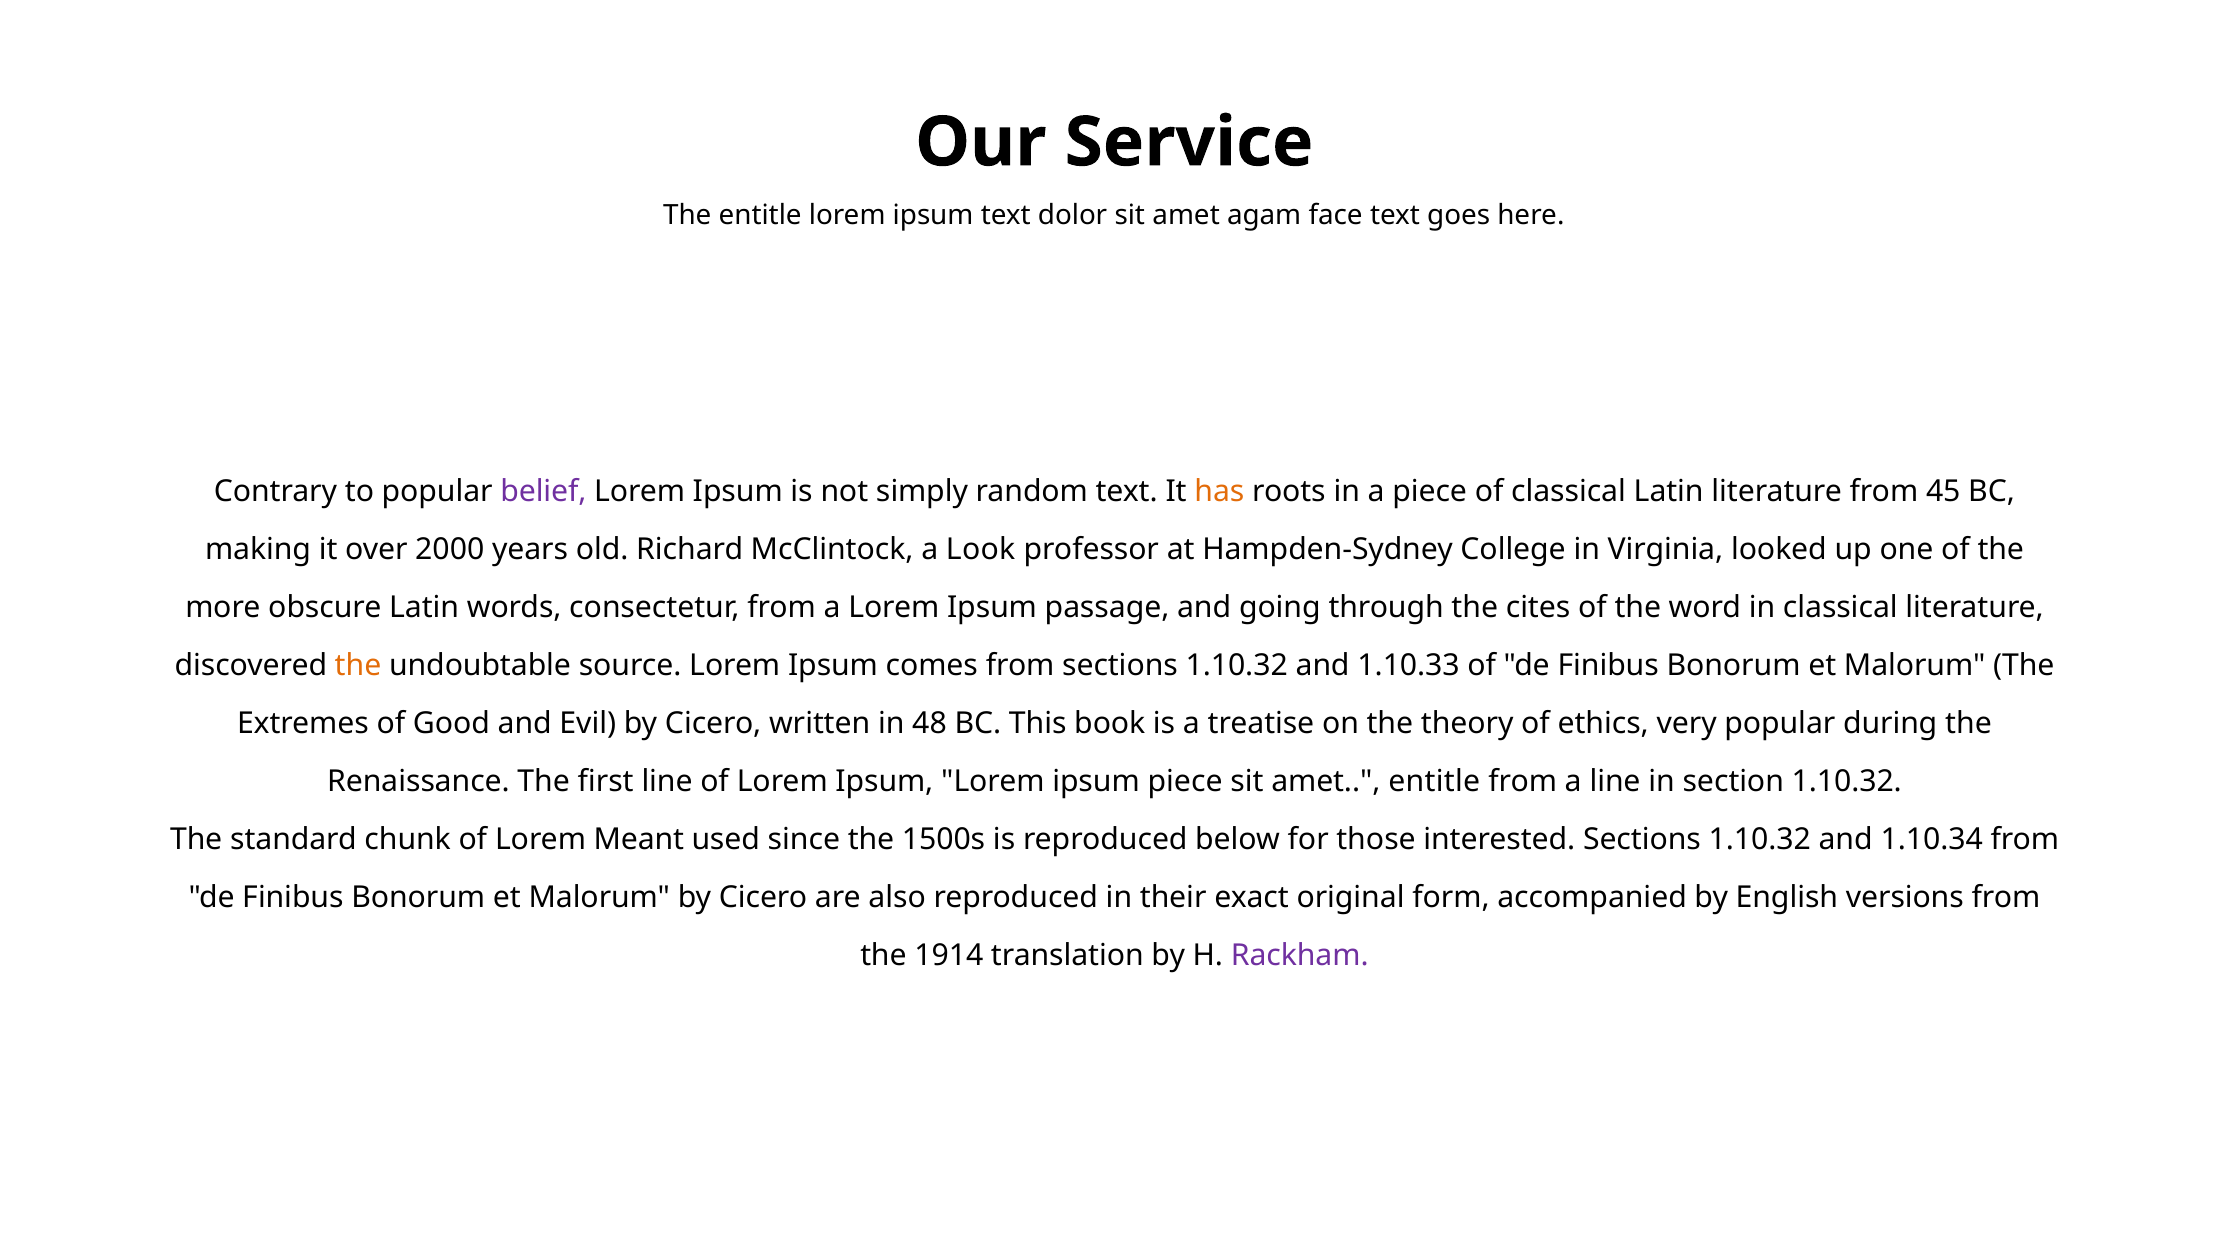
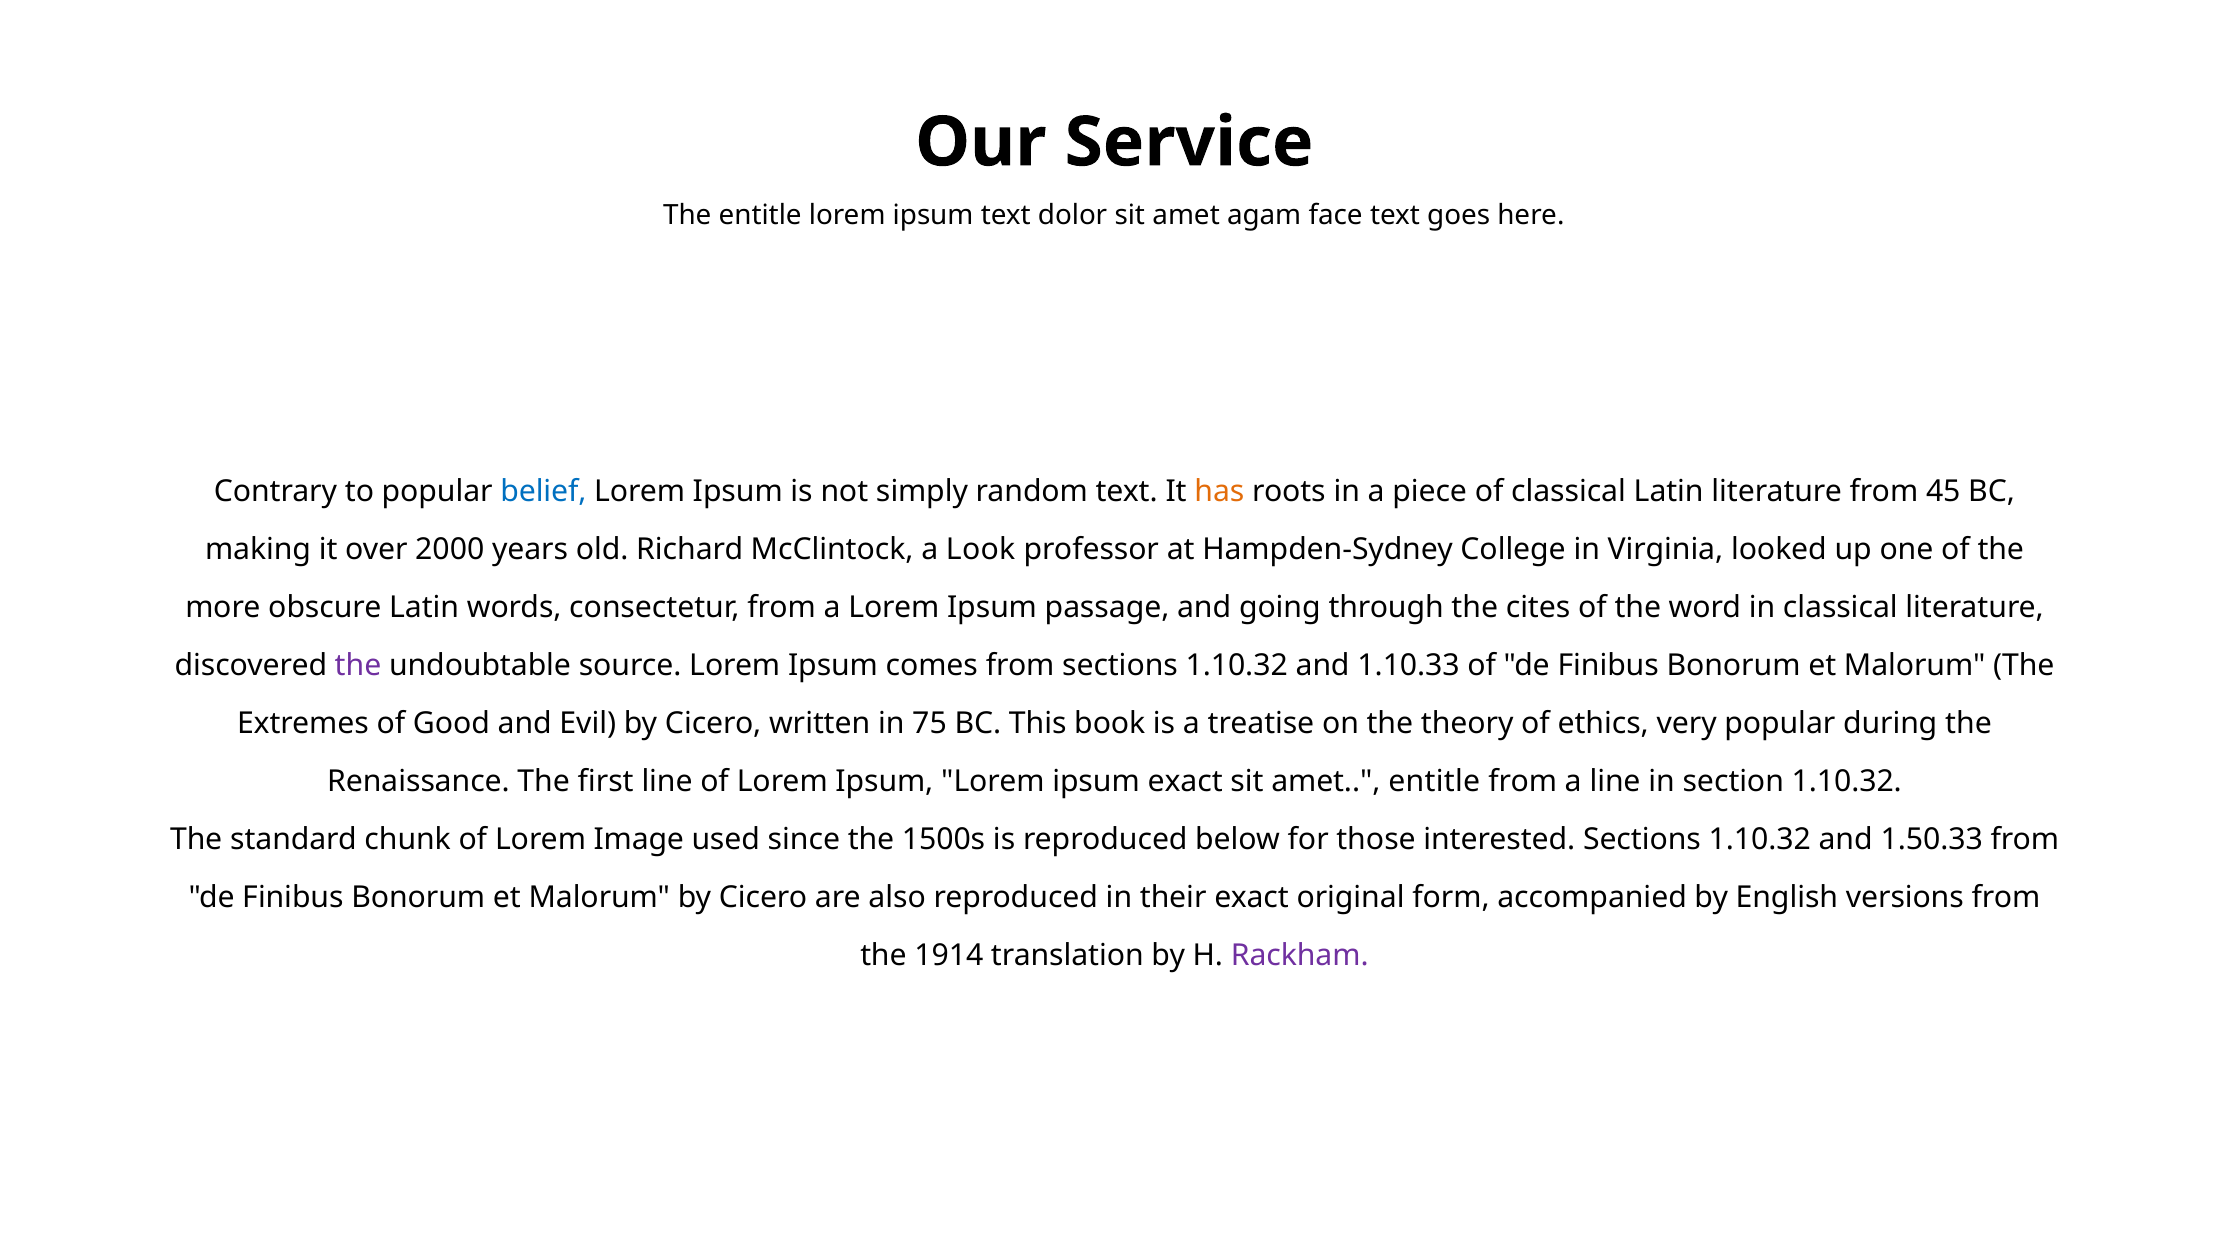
belief colour: purple -> blue
the at (358, 666) colour: orange -> purple
48: 48 -> 75
ipsum piece: piece -> exact
Meant: Meant -> Image
1.10.34: 1.10.34 -> 1.50.33
